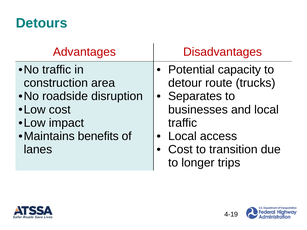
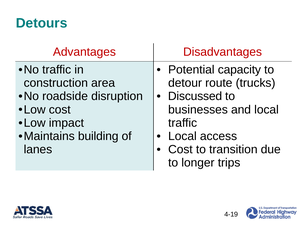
Separates: Separates -> Discussed
benefits: benefits -> building
